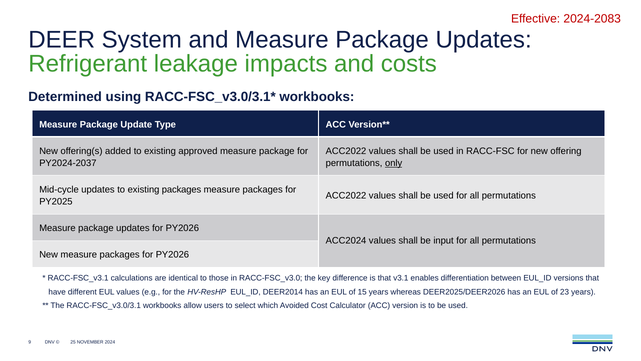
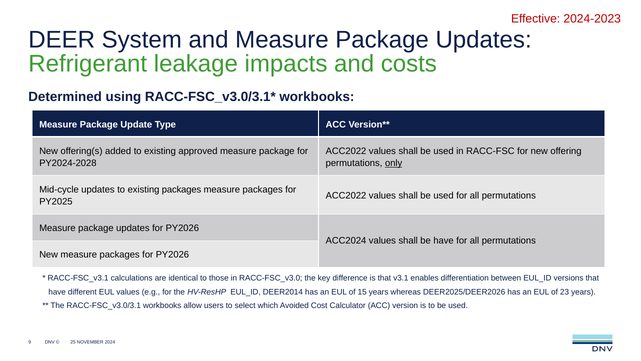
2024-2083: 2024-2083 -> 2024-2023
PY2024-2037: PY2024-2037 -> PY2024-2028
be input: input -> have
